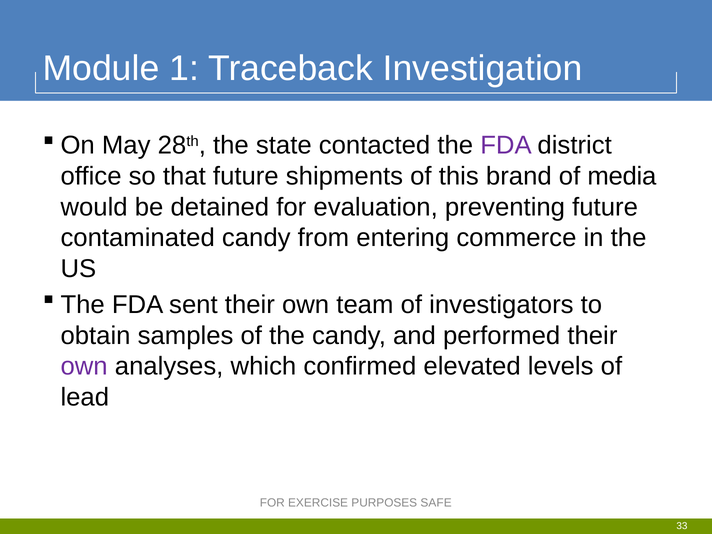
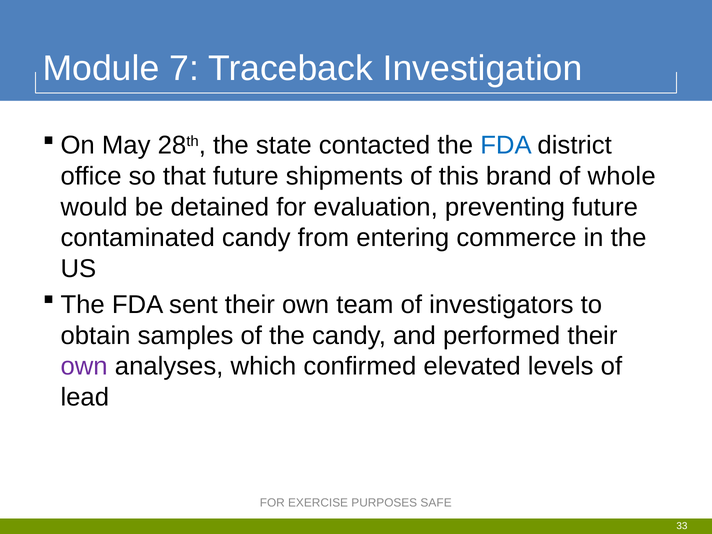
1: 1 -> 7
FDA at (506, 145) colour: purple -> blue
media: media -> whole
